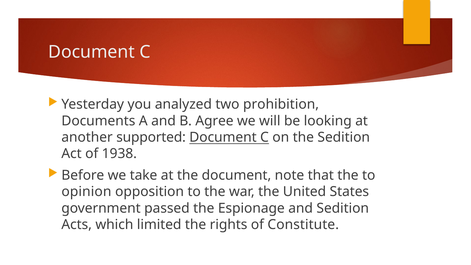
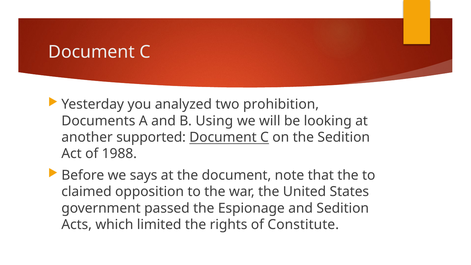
Agree: Agree -> Using
1938: 1938 -> 1988
take: take -> says
opinion: opinion -> claimed
